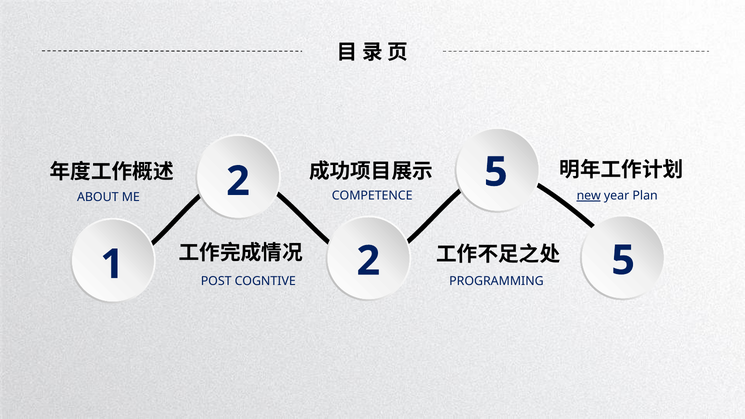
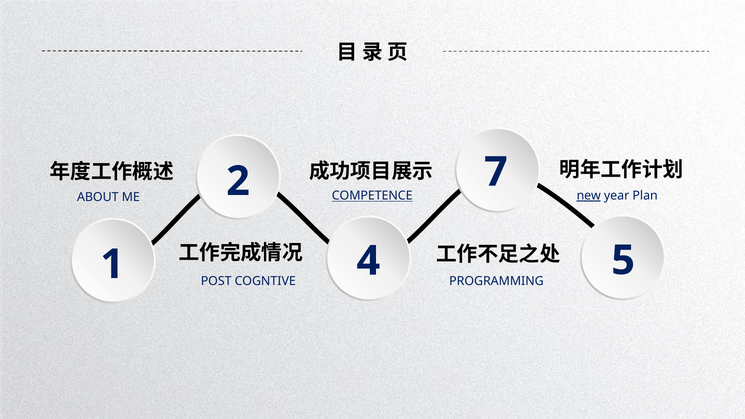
2 5: 5 -> 7
COMPETENCE underline: none -> present
1 2: 2 -> 4
